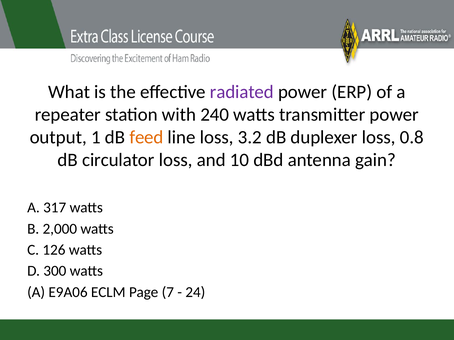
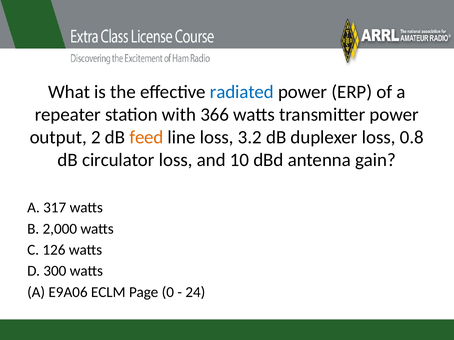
radiated colour: purple -> blue
240: 240 -> 366
1: 1 -> 2
7: 7 -> 0
